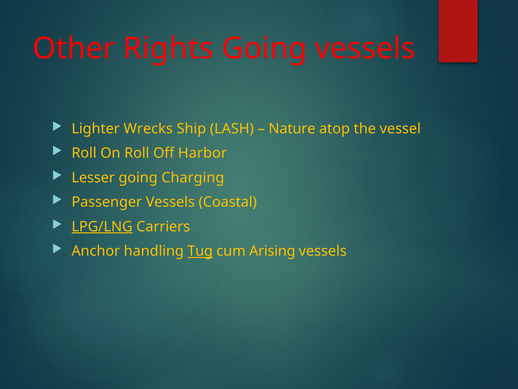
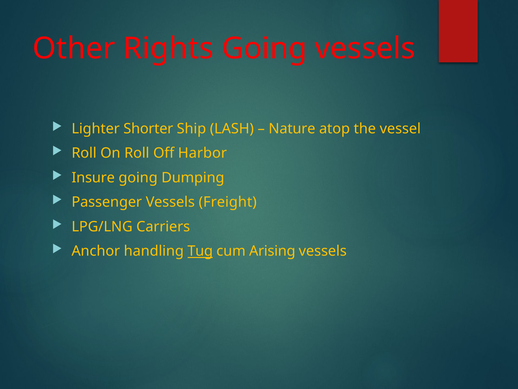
Wrecks: Wrecks -> Shorter
Lesser: Lesser -> Insure
Charging: Charging -> Dumping
Coastal: Coastal -> Freight
LPG/LNG underline: present -> none
